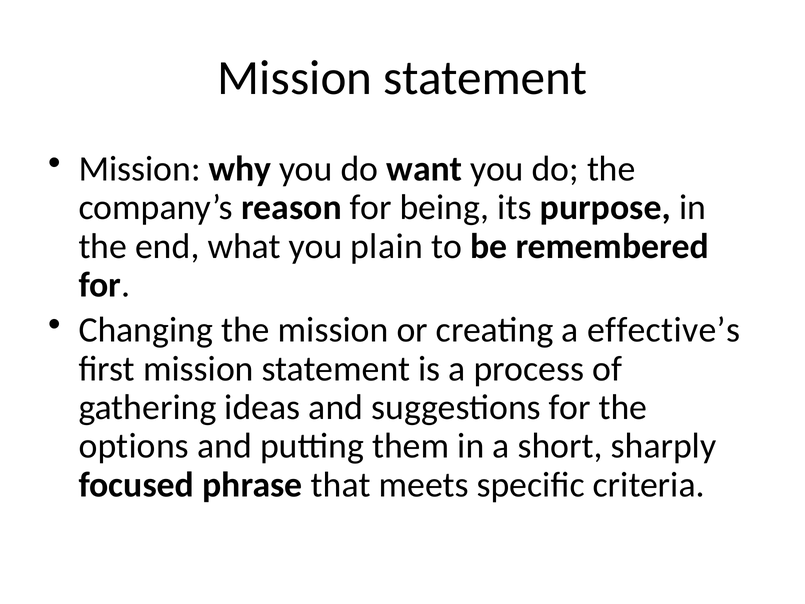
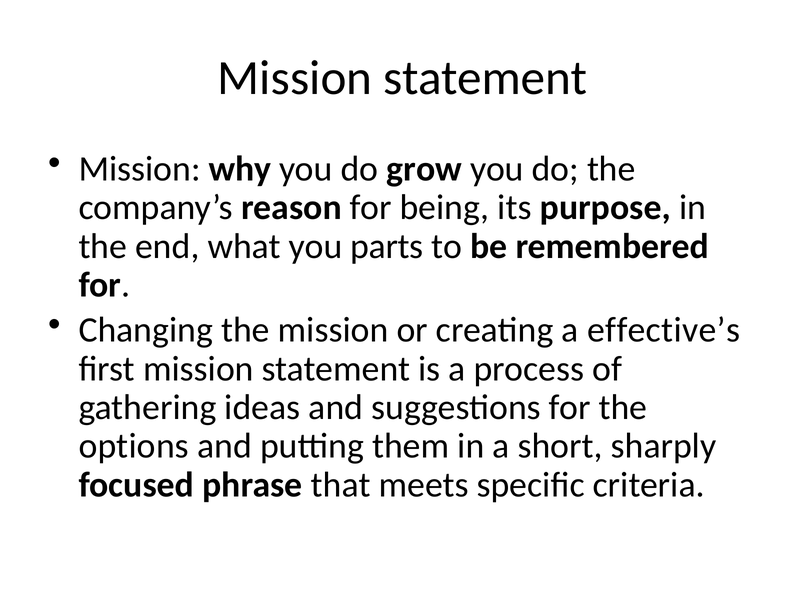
want: want -> grow
plain: plain -> parts
